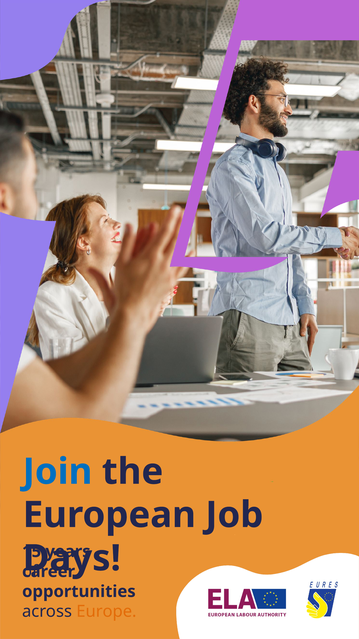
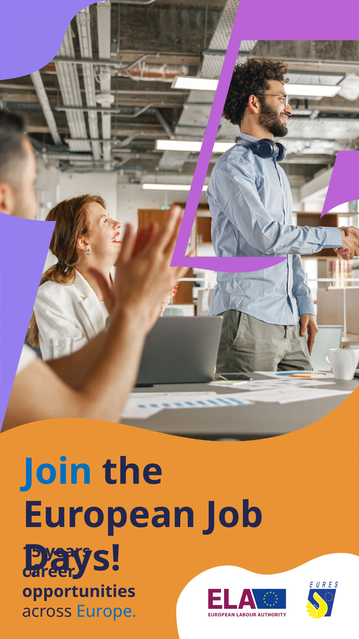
Europe colour: orange -> blue
